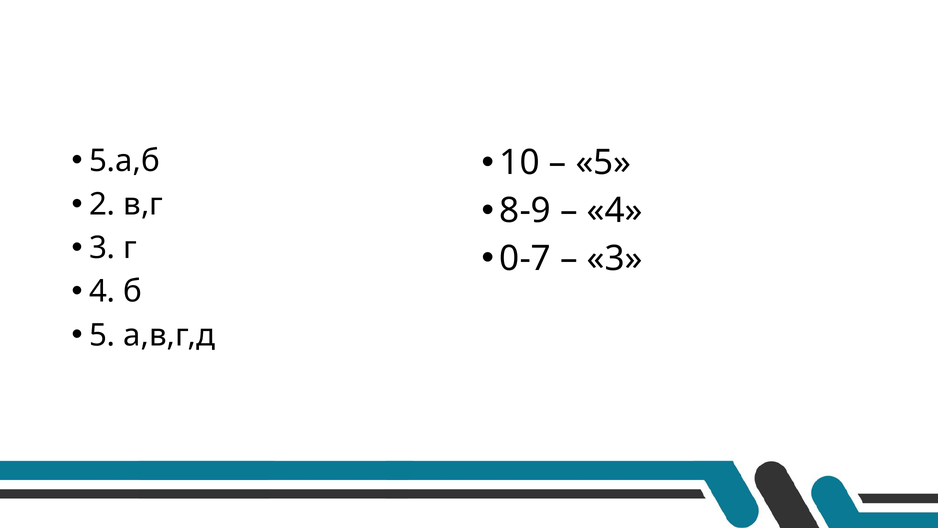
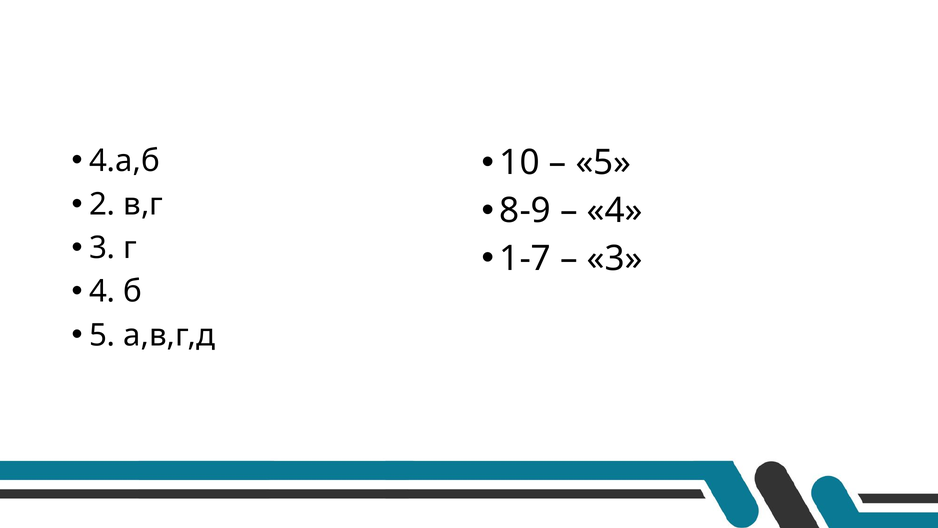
5.а,б: 5.а,б -> 4.а,б
0-7: 0-7 -> 1-7
